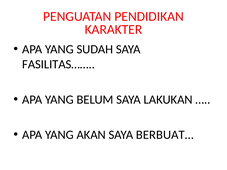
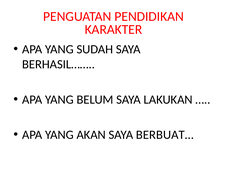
FASILITAS……: FASILITAS…… -> BERHASIL……
